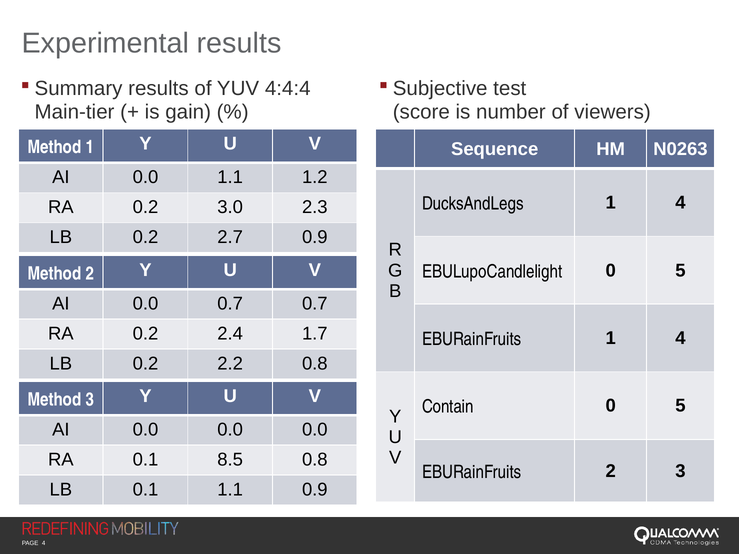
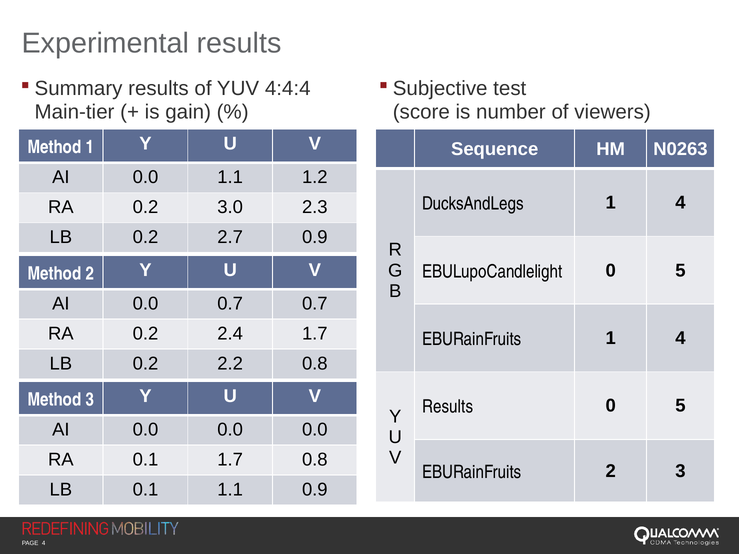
Contain at (448, 407): Contain -> Results
0.1 8.5: 8.5 -> 1.7
